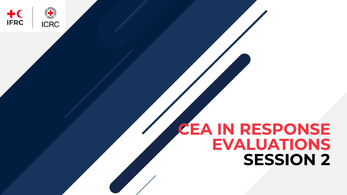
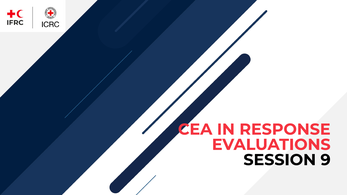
2: 2 -> 9
